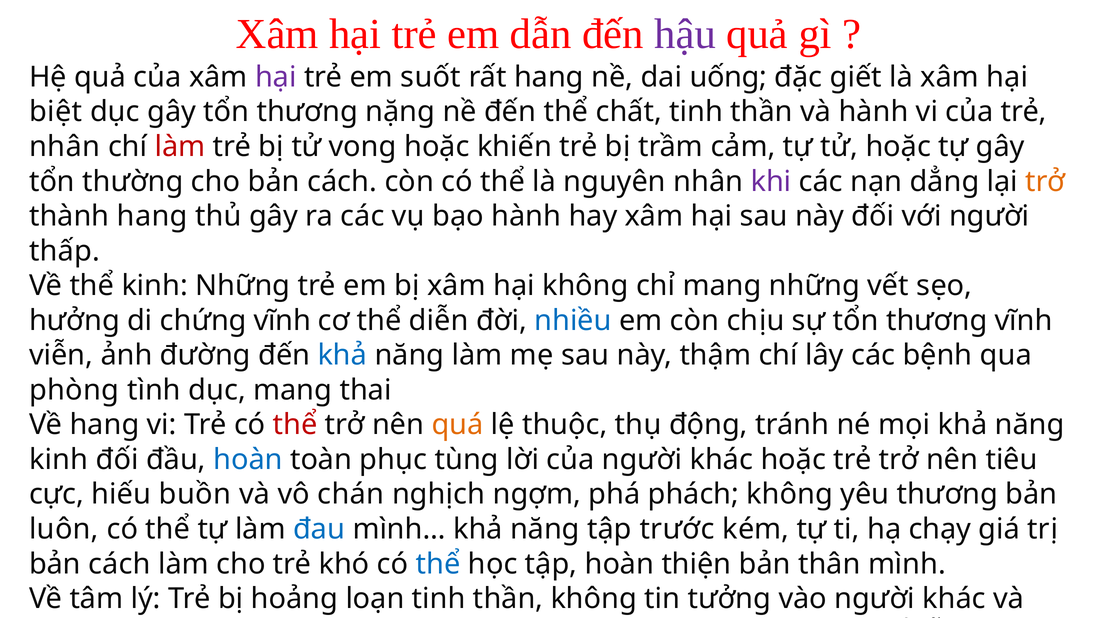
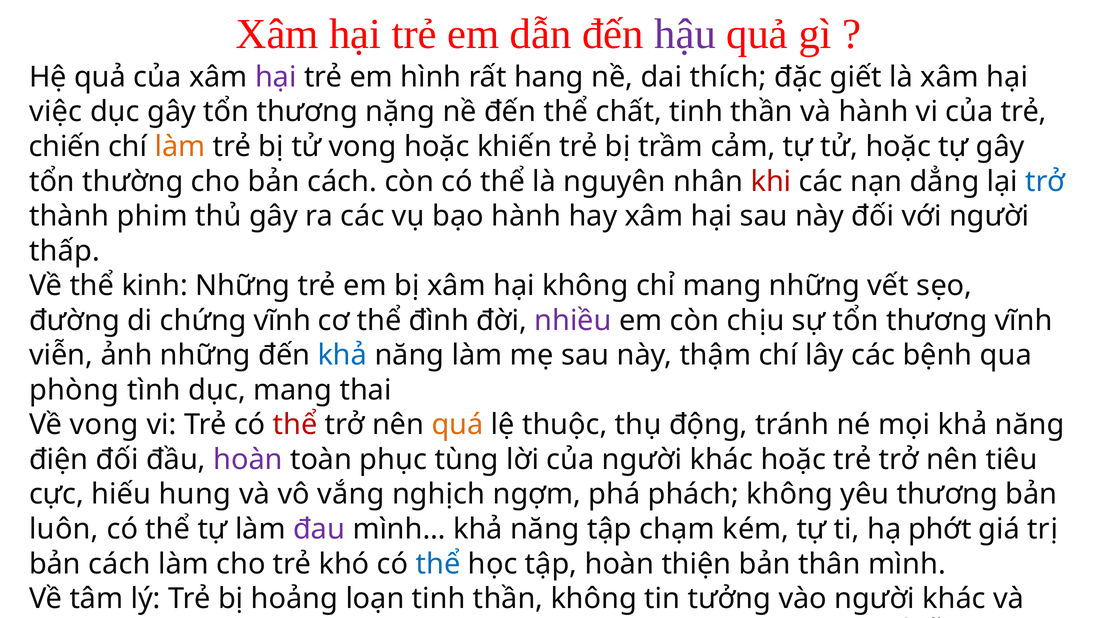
suốt: suốt -> hình
uống: uống -> thích
biệt: biệt -> việc
nhân at (65, 147): nhân -> chiến
làm at (180, 147) colour: red -> orange
khi colour: purple -> red
trở at (1045, 181) colour: orange -> blue
thành hang: hang -> phim
hưởng: hưởng -> đường
diễn: diễn -> đình
nhiều colour: blue -> purple
ảnh đường: đường -> những
Về hang: hang -> vong
kinh at (59, 459): kinh -> điện
hoàn at (248, 459) colour: blue -> purple
hiếu buồn: buồn -> hung
vô chán: chán -> vắng
đau at (319, 529) colour: blue -> purple
trước: trước -> chạm
chạy: chạy -> phớt
